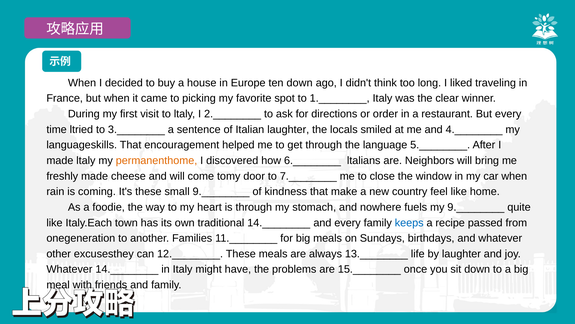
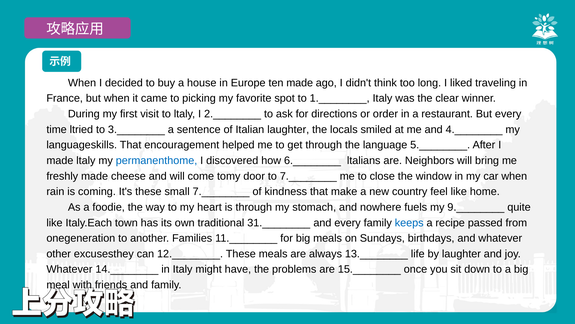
ten down: down -> made
permanenthome colour: orange -> blue
small 9.________: 9.________ -> 7.________
traditional 14.________: 14.________ -> 31.________
